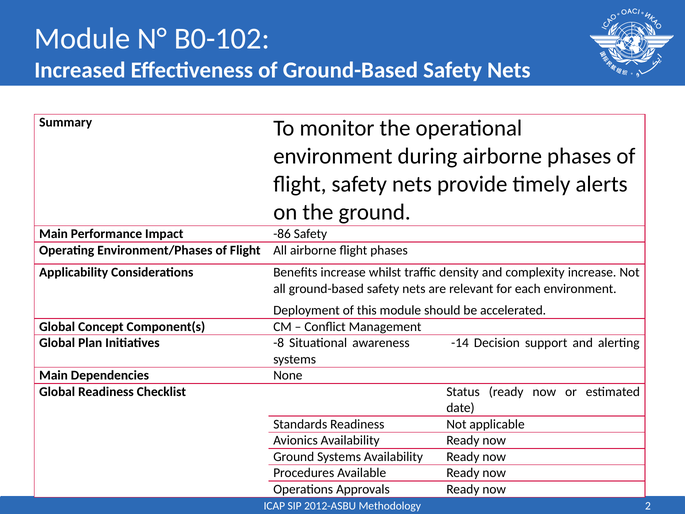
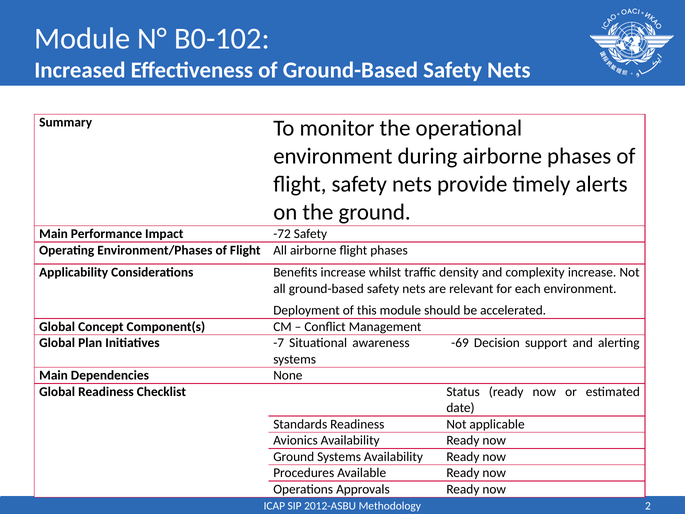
-86: -86 -> -72
-8: -8 -> -7
-14: -14 -> -69
